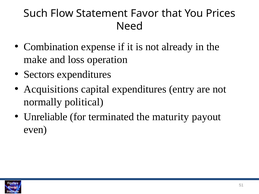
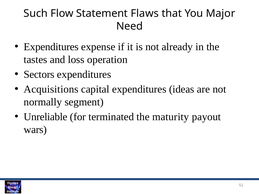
Favor: Favor -> Flaws
Prices: Prices -> Major
Combination at (51, 47): Combination -> Expenditures
make: make -> tastes
entry: entry -> ideas
political: political -> segment
even: even -> wars
